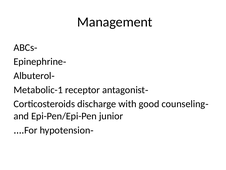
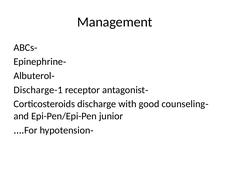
Metabolic-1: Metabolic-1 -> Discharge-1
